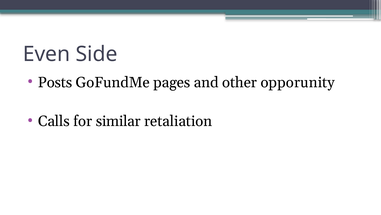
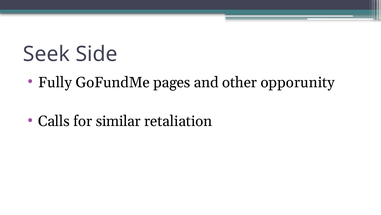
Even: Even -> Seek
Posts: Posts -> Fully
